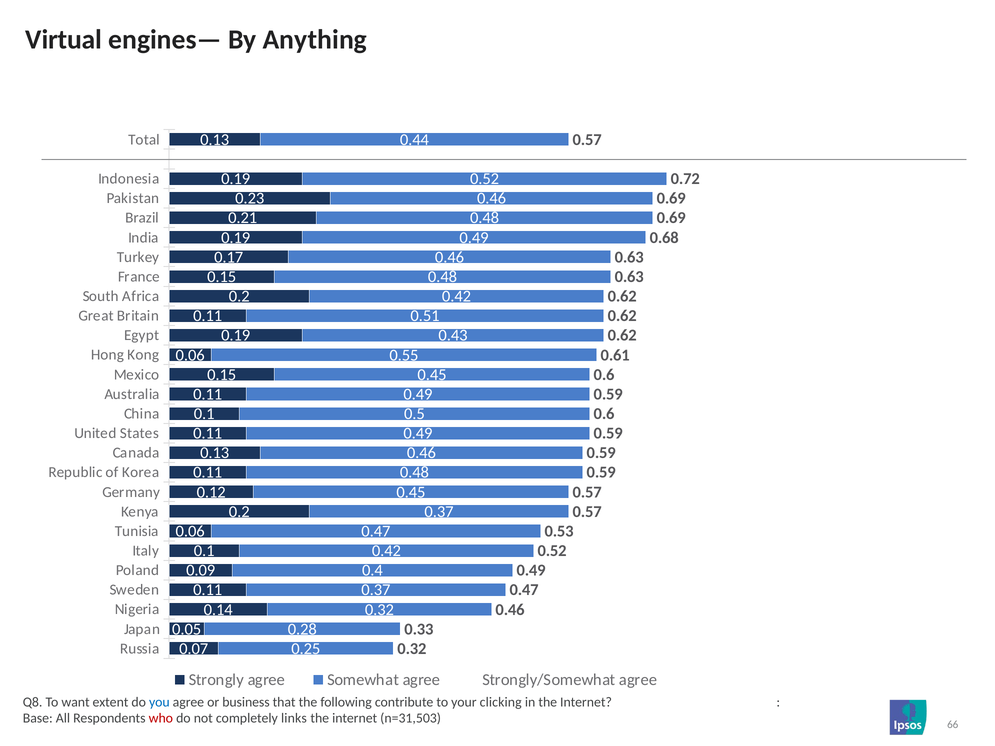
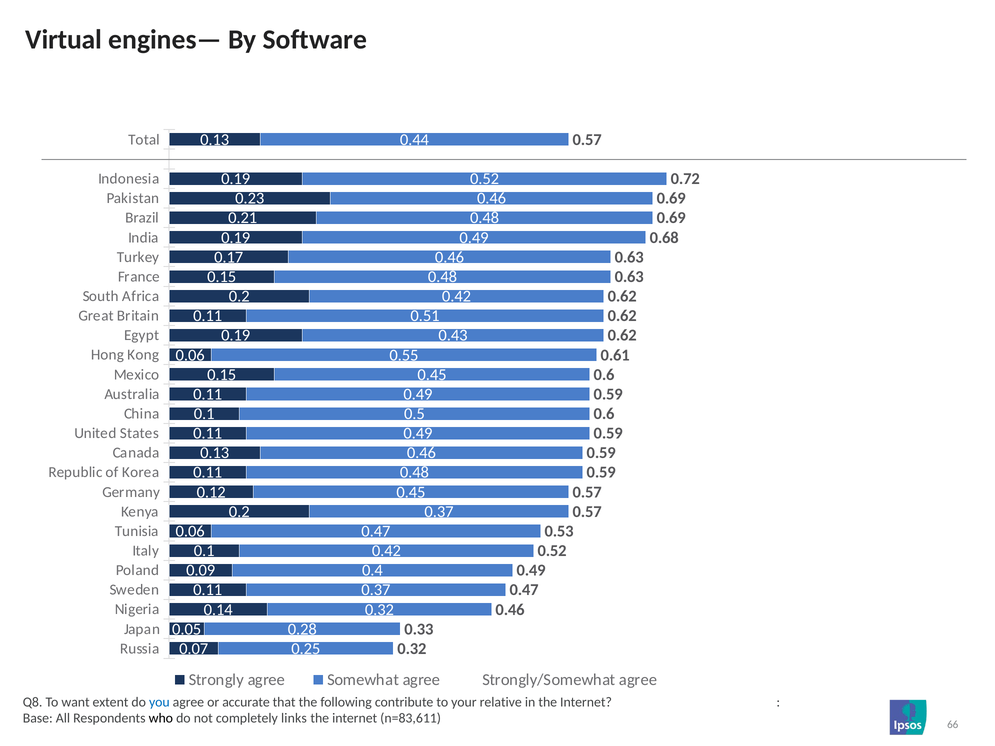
Anything: Anything -> Software
business: business -> accurate
clicking: clicking -> relative
who colour: red -> black
n=31,503: n=31,503 -> n=83,611
